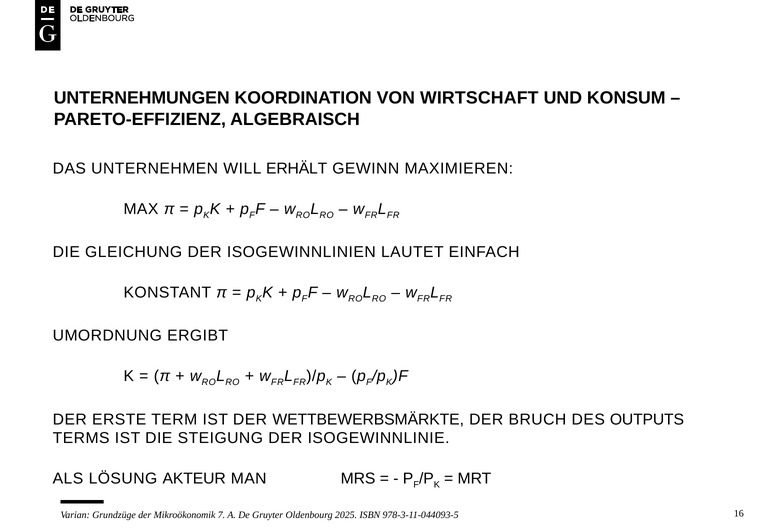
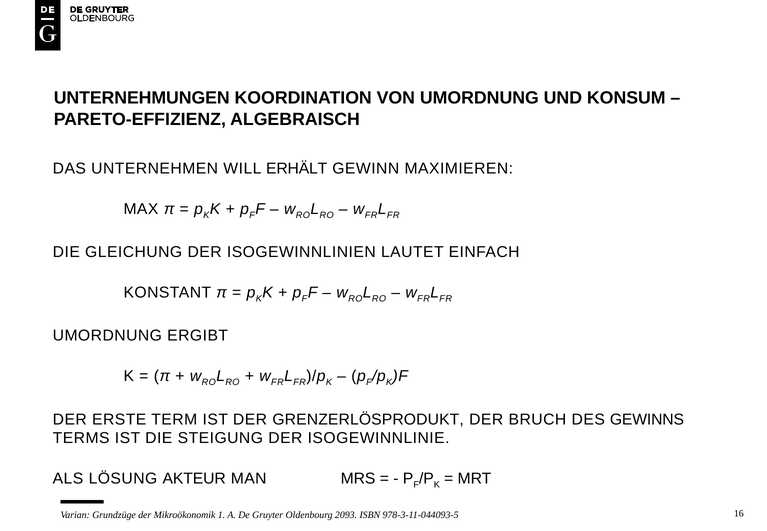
VON WIRTSCHAFT: WIRTSCHAFT -> UMORDNUNG
WETTBEWERBSMÄRKTE: WETTBEWERBSMÄRKTE -> GRENZERLÖSPRODUKT
OUTPUTS: OUTPUTS -> GEWINNS
7: 7 -> 1
2025: 2025 -> 2093
